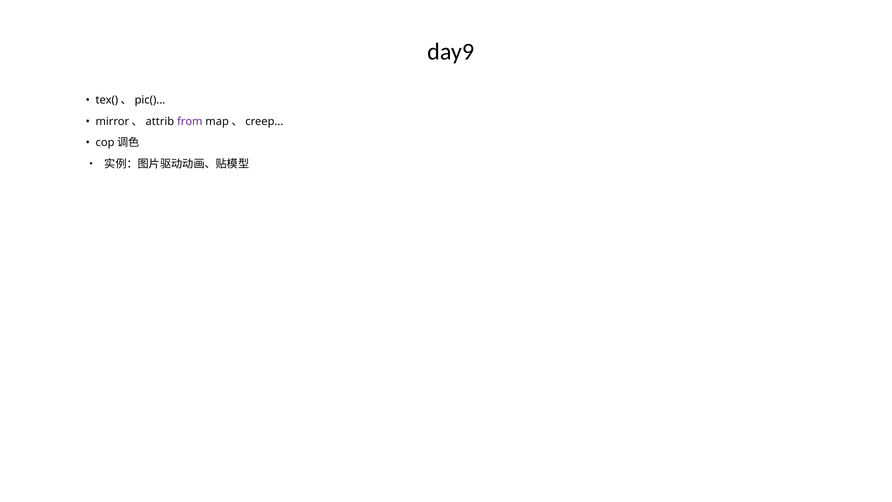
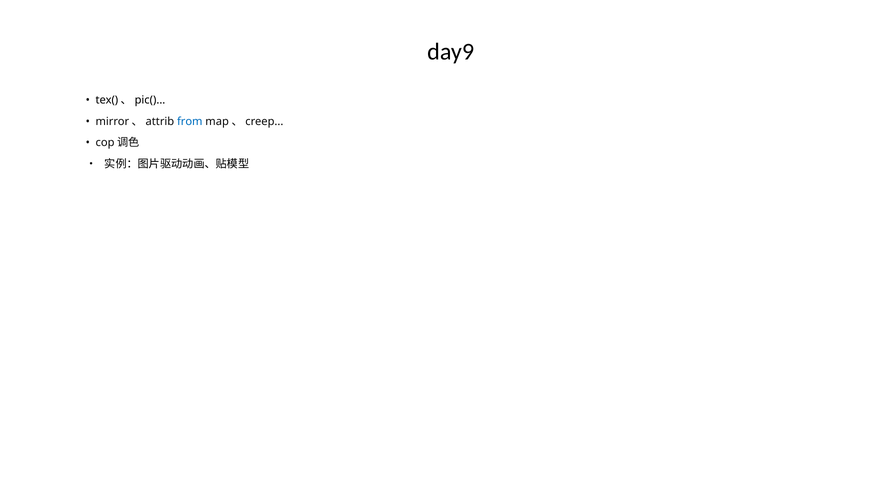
from colour: purple -> blue
